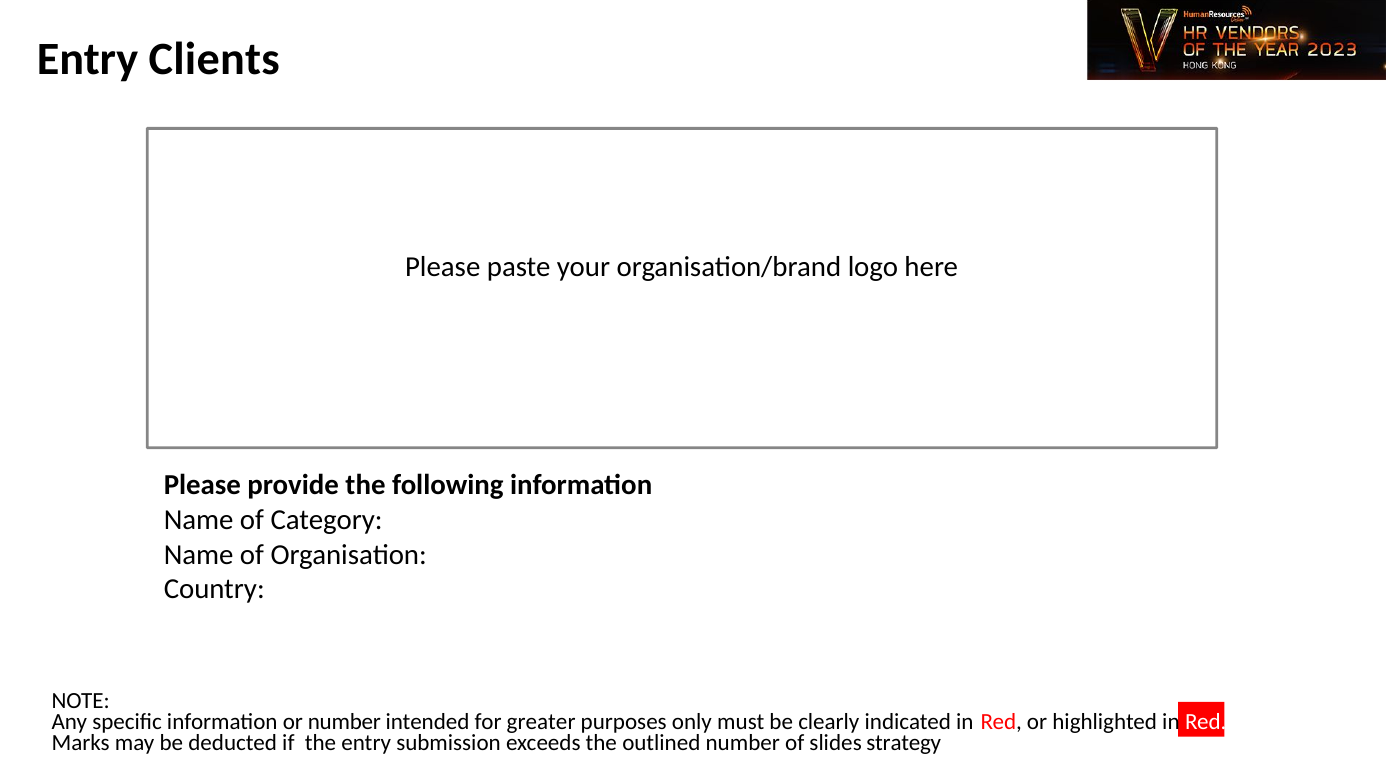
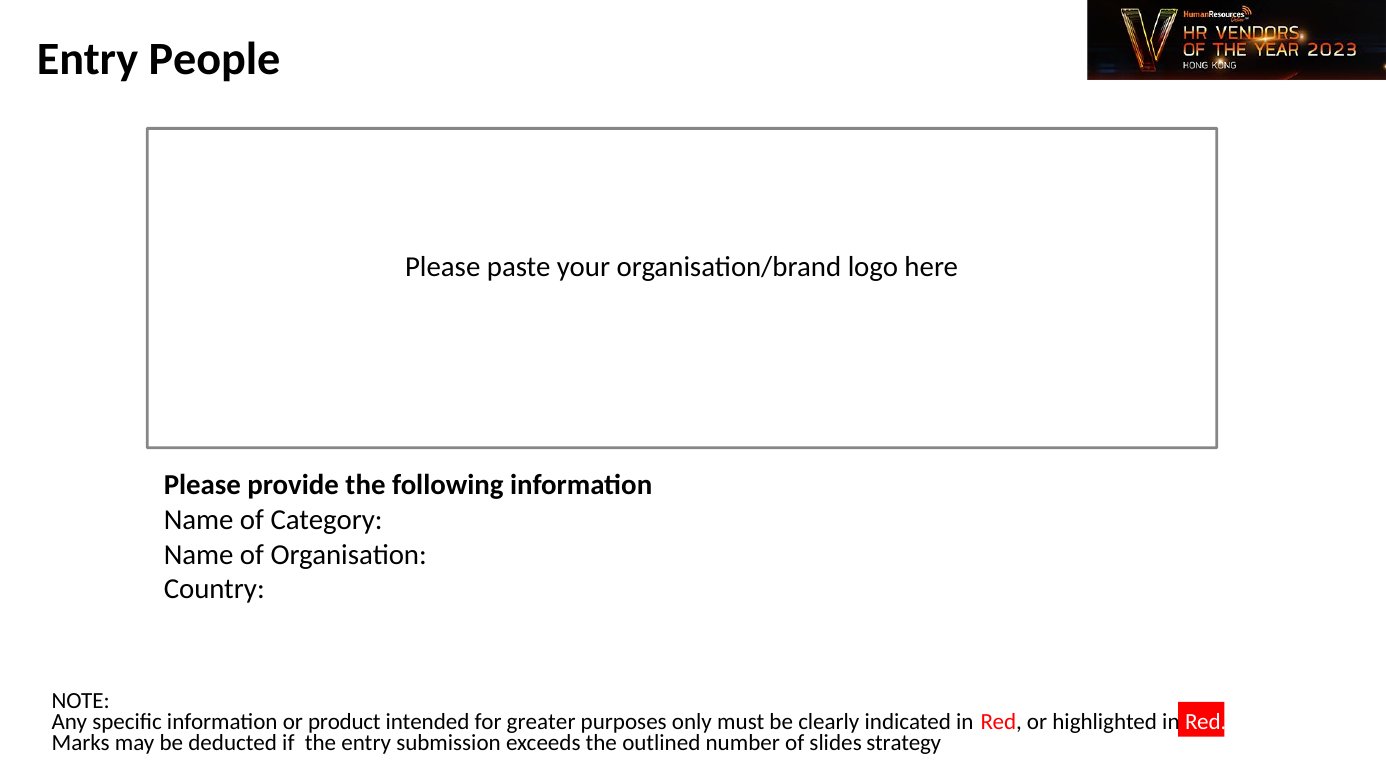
Clients: Clients -> People
or number: number -> product
